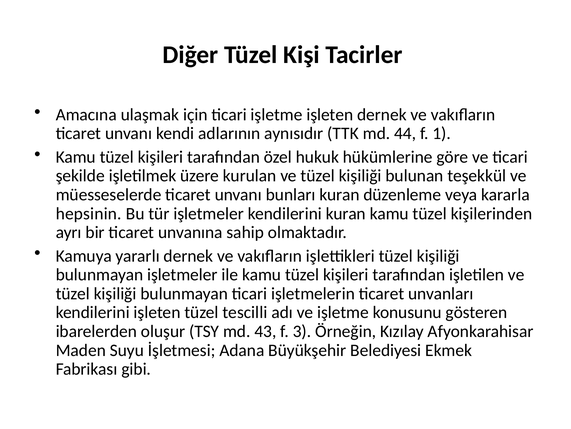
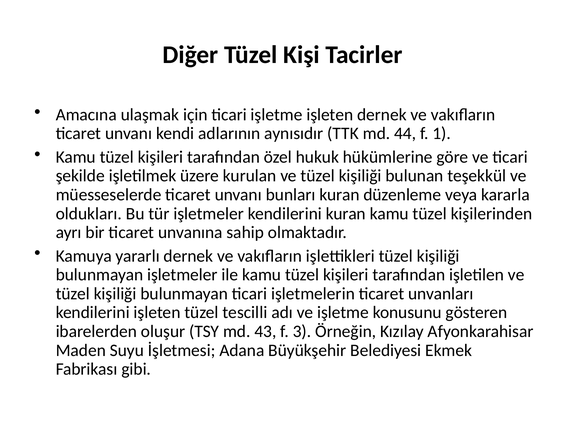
hepsinin: hepsinin -> oldukları
